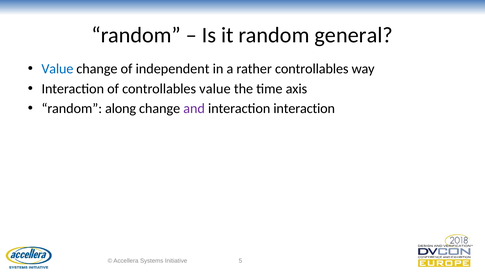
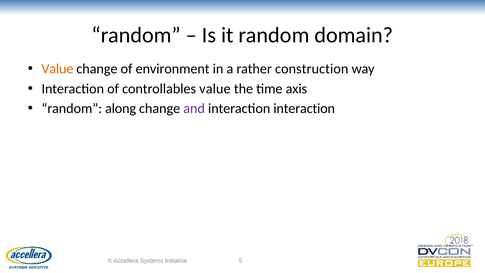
general: general -> domain
Value at (57, 69) colour: blue -> orange
independent: independent -> environment
rather controllables: controllables -> construction
